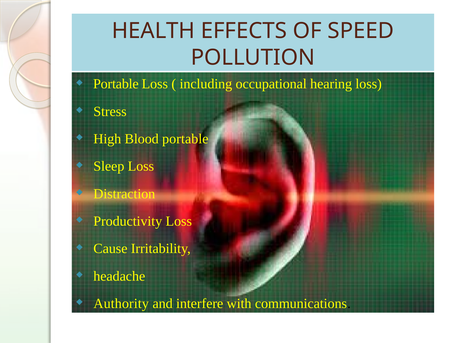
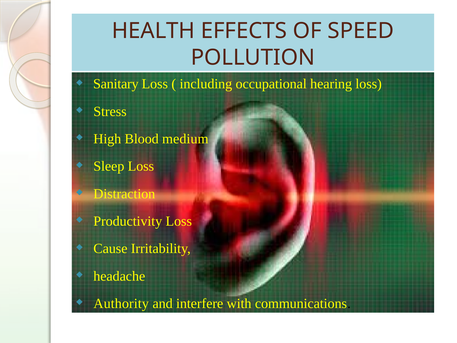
Portable at (116, 84): Portable -> Sanitary
Blood portable: portable -> medium
